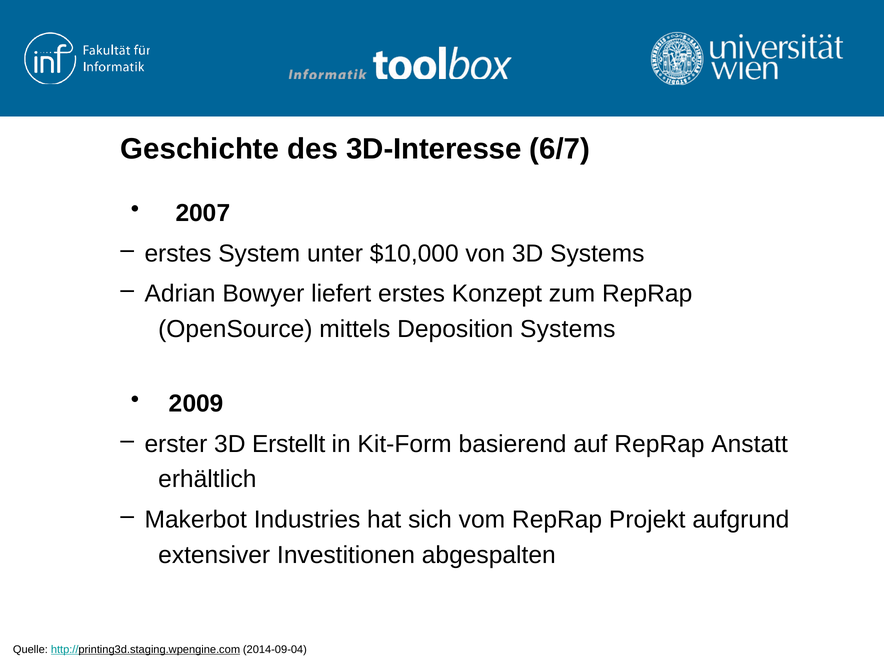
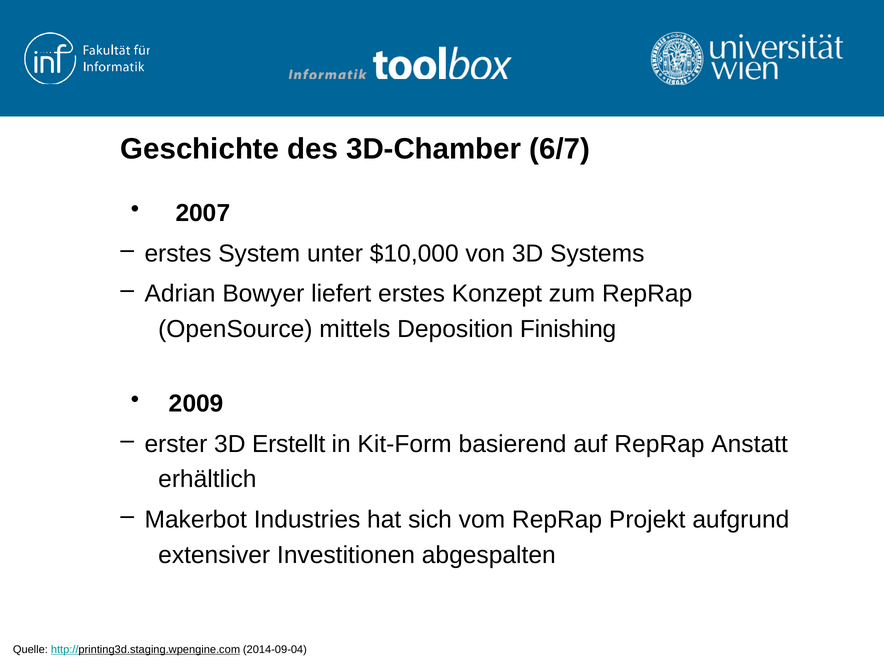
3D-Interesse: 3D-Interesse -> 3D-Chamber
Deposition Systems: Systems -> Finishing
